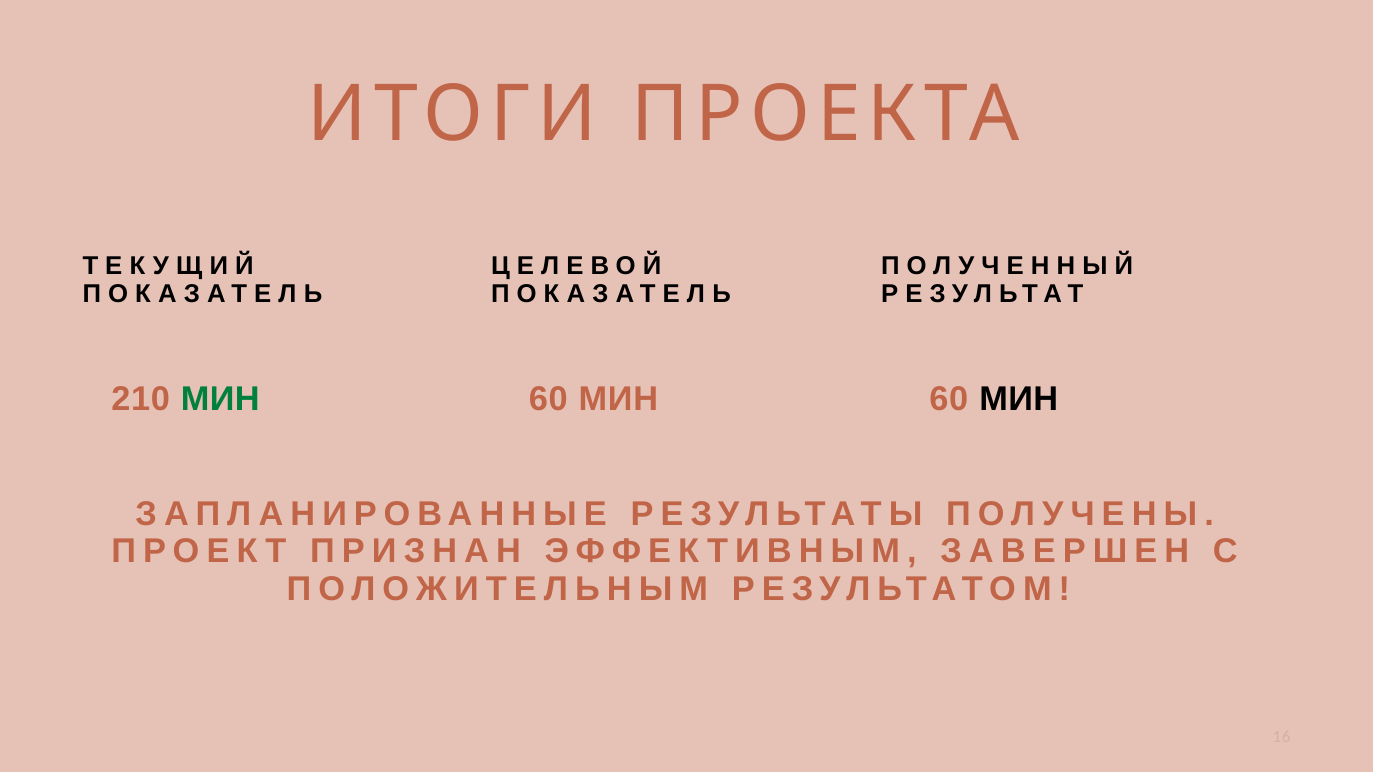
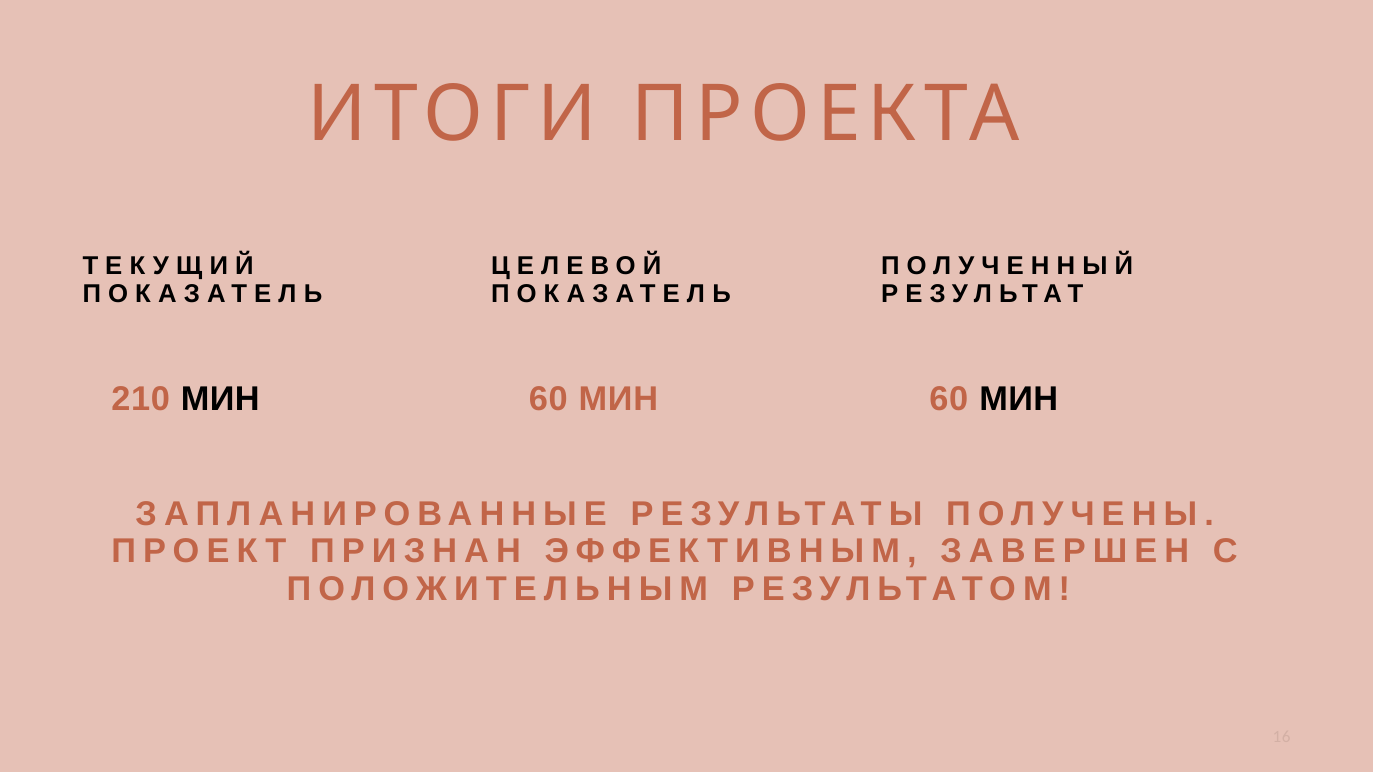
МИН at (220, 400) colour: green -> black
